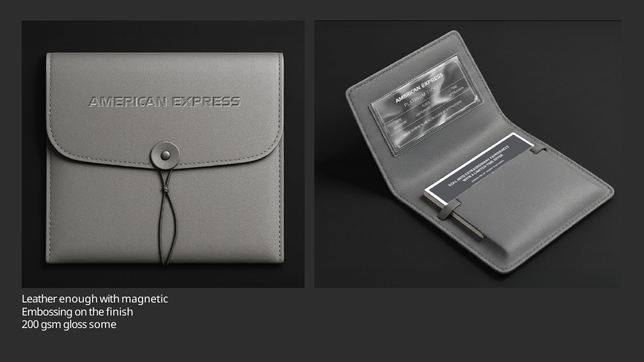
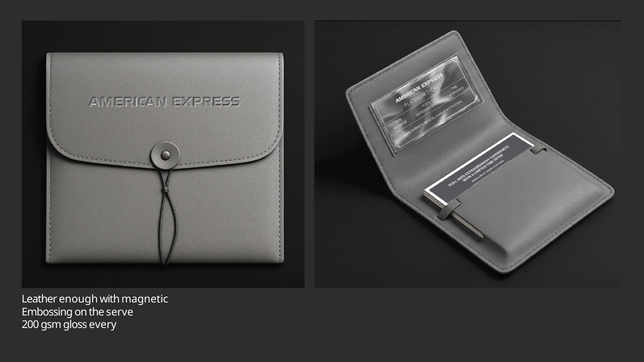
finish: finish -> serve
some: some -> every
